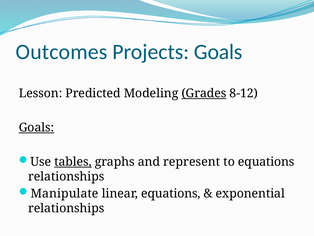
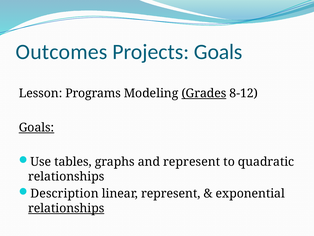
Predicted: Predicted -> Programs
tables underline: present -> none
to equations: equations -> quadratic
Manipulate: Manipulate -> Description
linear equations: equations -> represent
relationships at (66, 208) underline: none -> present
